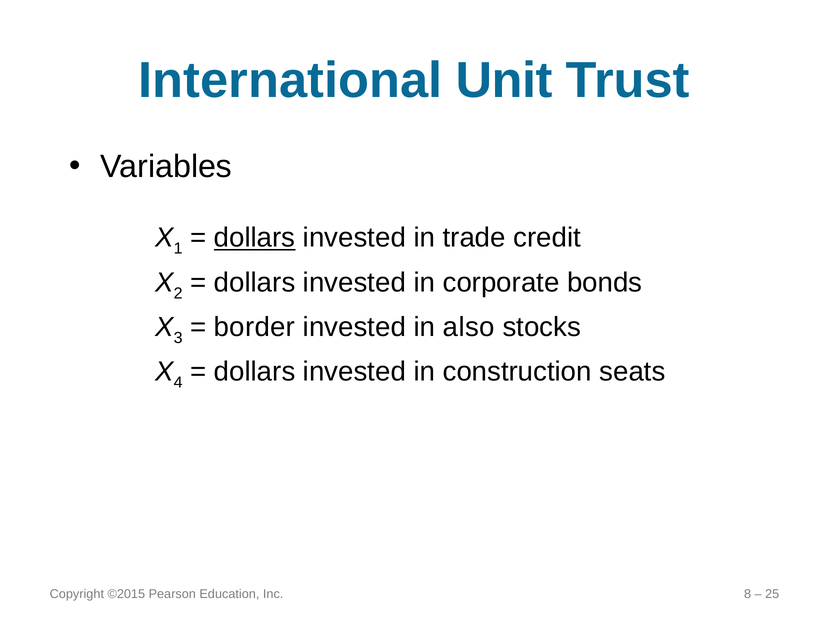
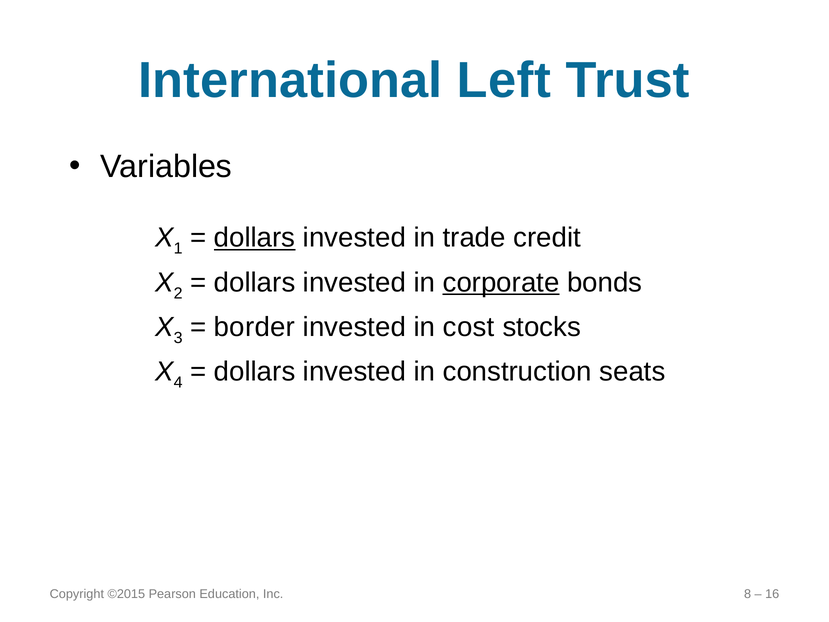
Unit: Unit -> Left
corporate underline: none -> present
also: also -> cost
25: 25 -> 16
